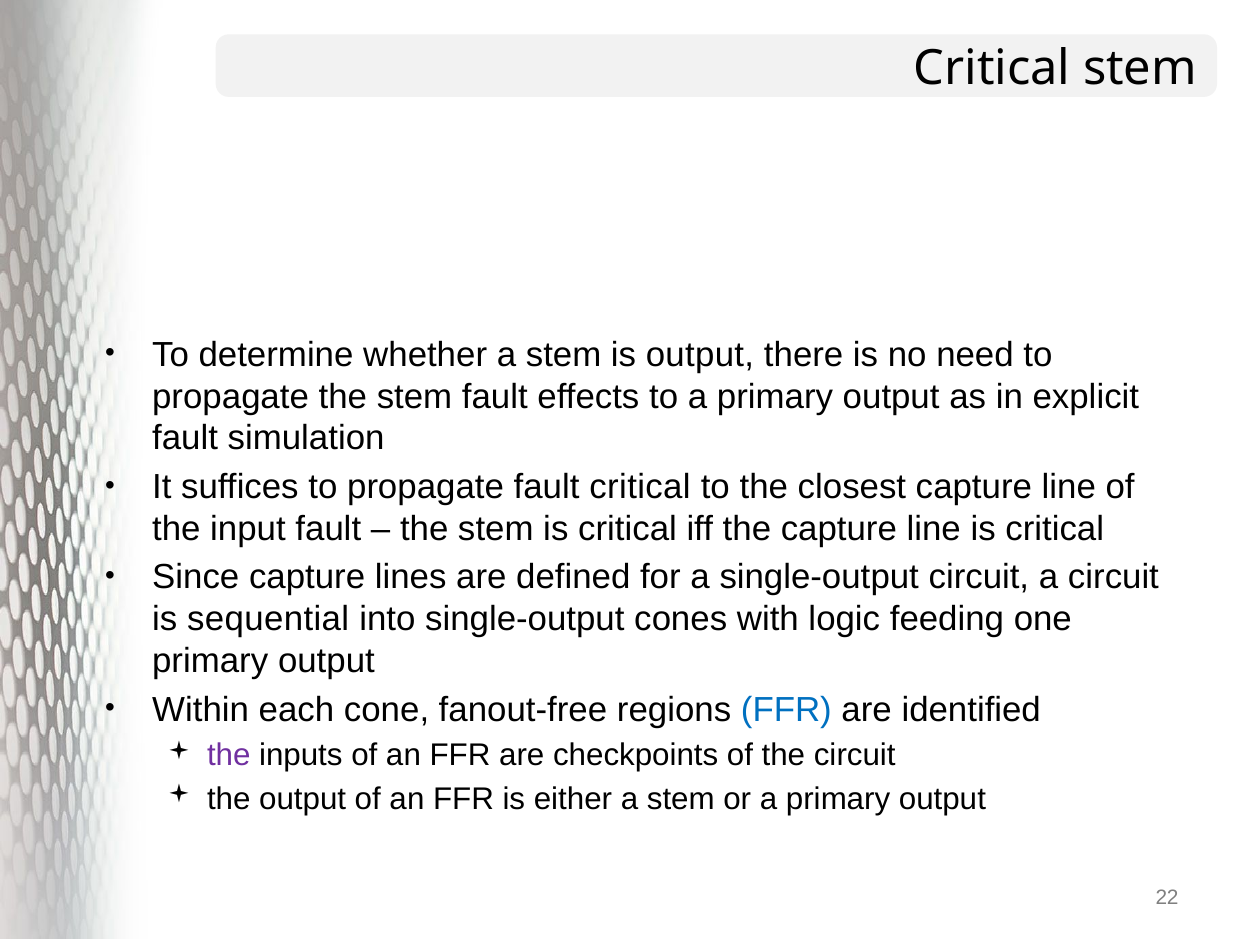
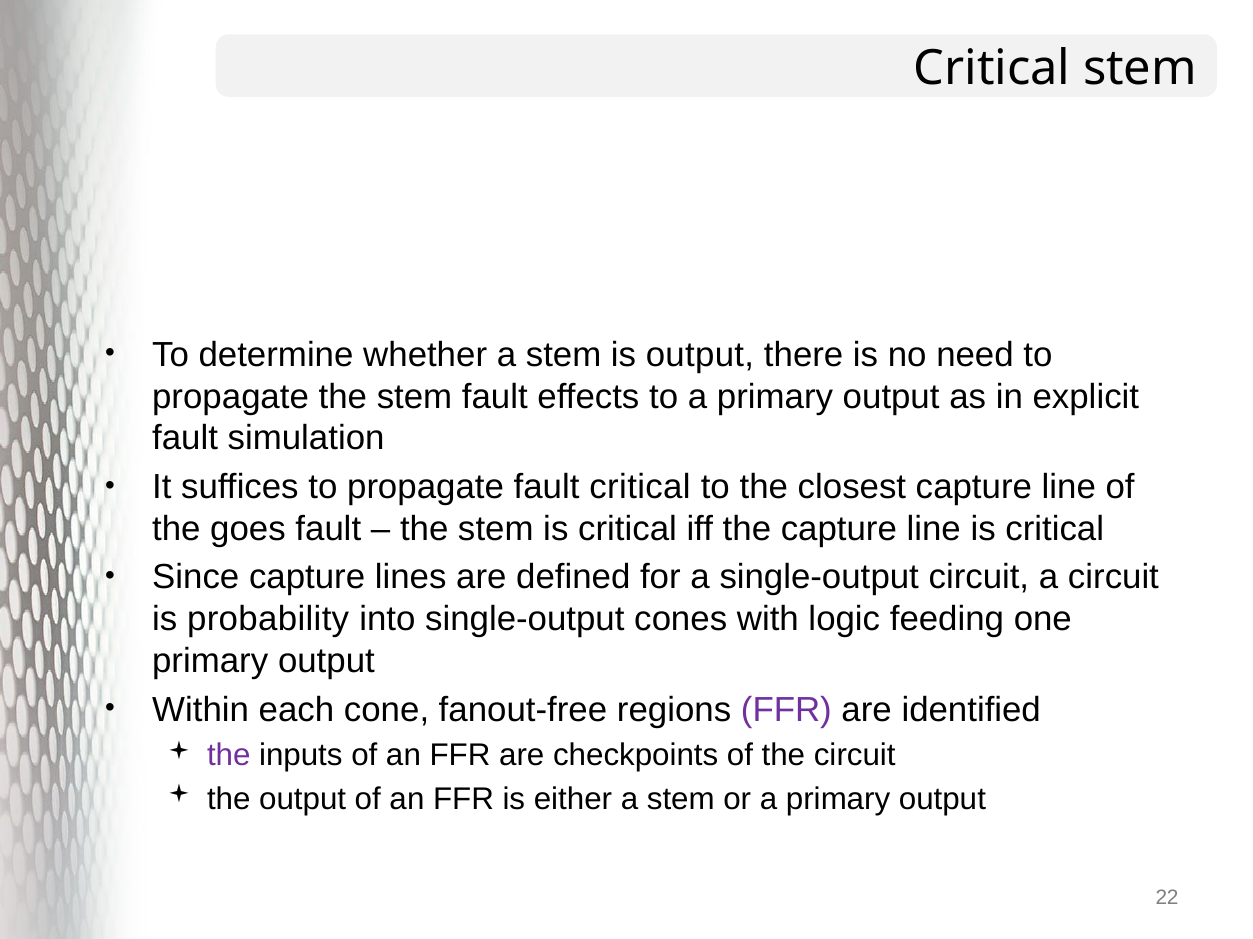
input: input -> goes
sequential: sequential -> probability
FFR at (786, 710) colour: blue -> purple
